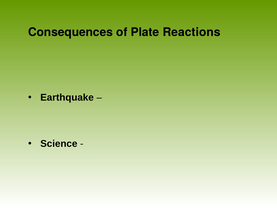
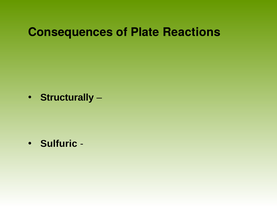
Earthquake: Earthquake -> Structurally
Science: Science -> Sulfuric
